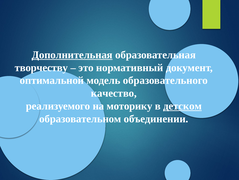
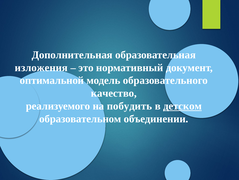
Дополнительная underline: present -> none
творчеству: творчеству -> изложения
моторику: моторику -> побудить
